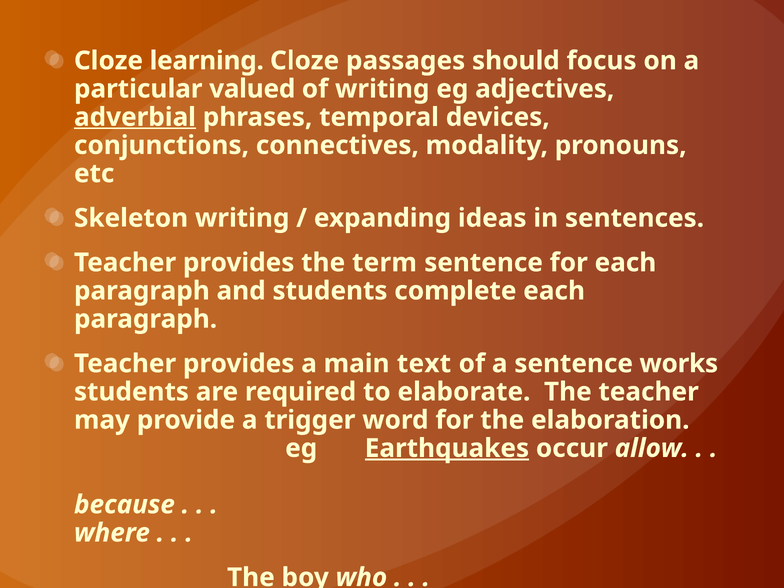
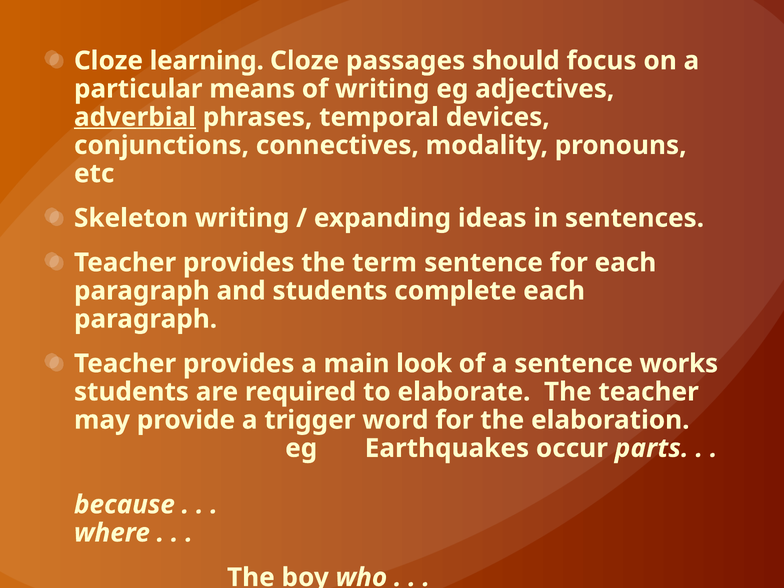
valued: valued -> means
text: text -> look
Earthquakes underline: present -> none
allow: allow -> parts
